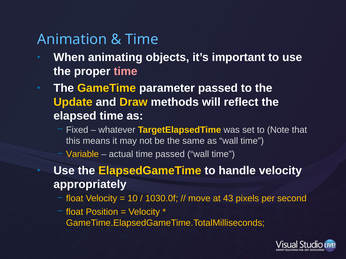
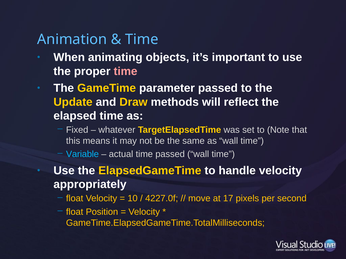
Variable colour: yellow -> light blue
1030.0f: 1030.0f -> 4227.0f
43: 43 -> 17
